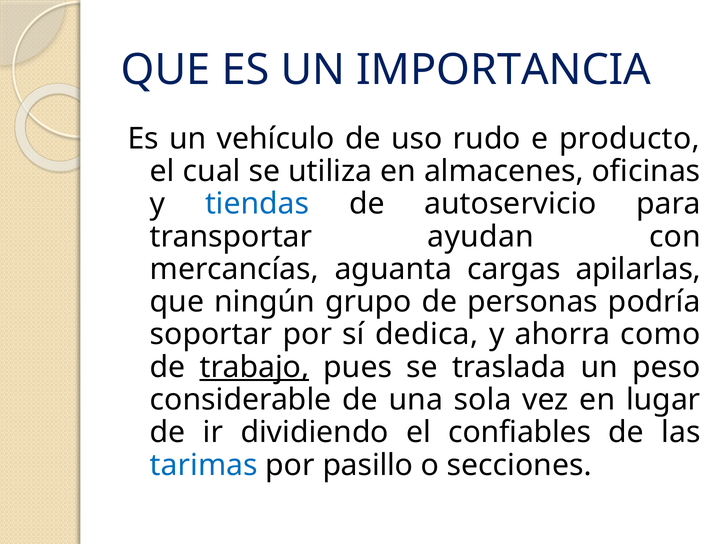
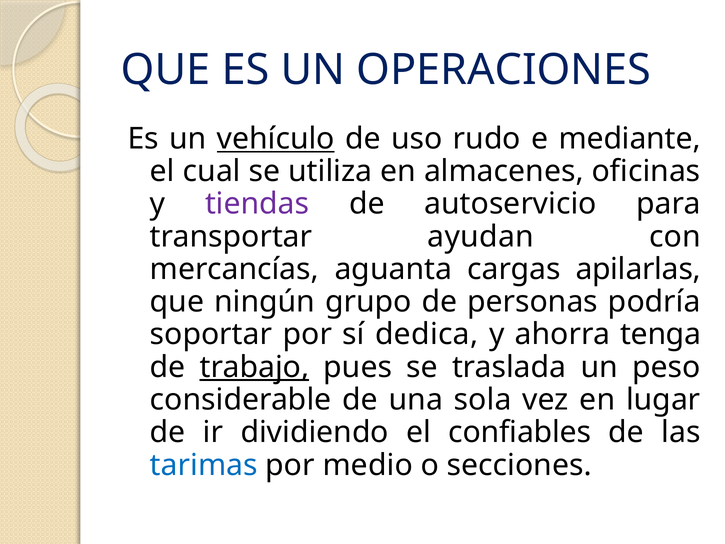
IMPORTANCIA: IMPORTANCIA -> OPERACIONES
vehículo underline: none -> present
producto: producto -> mediante
tiendas colour: blue -> purple
como: como -> tenga
pasillo: pasillo -> medio
